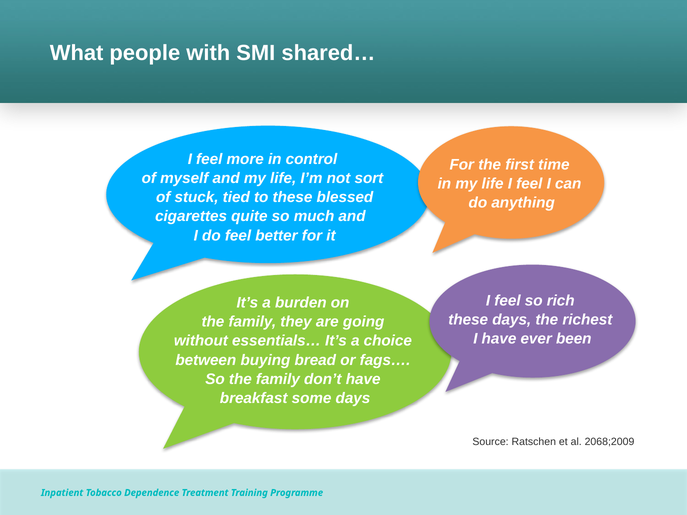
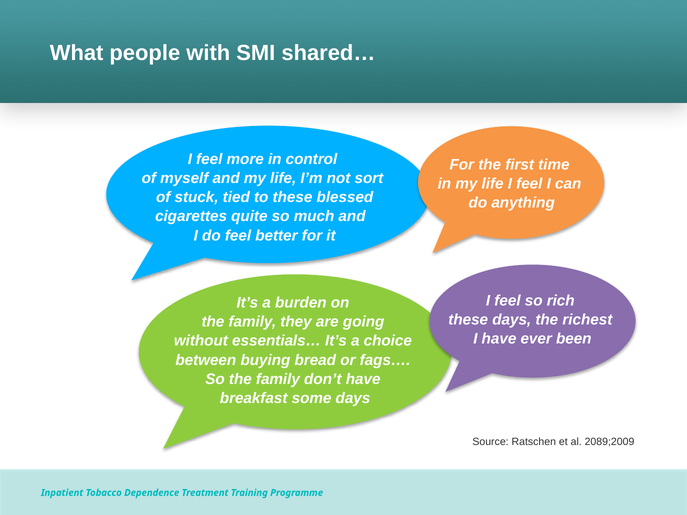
2068;2009: 2068;2009 -> 2089;2009
